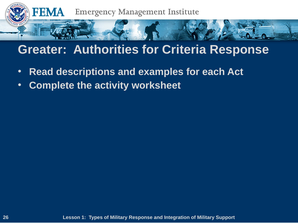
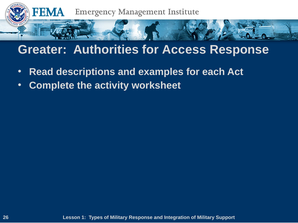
Criteria: Criteria -> Access
